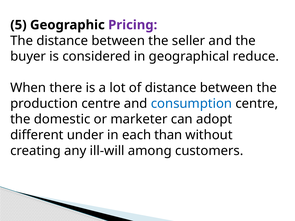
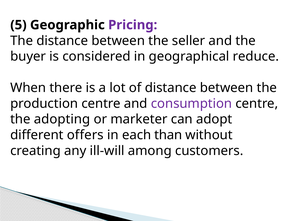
consumption colour: blue -> purple
domestic: domestic -> adopting
under: under -> offers
